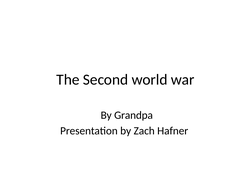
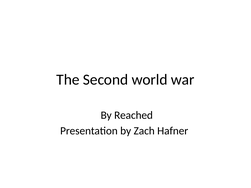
Grandpa: Grandpa -> Reached
